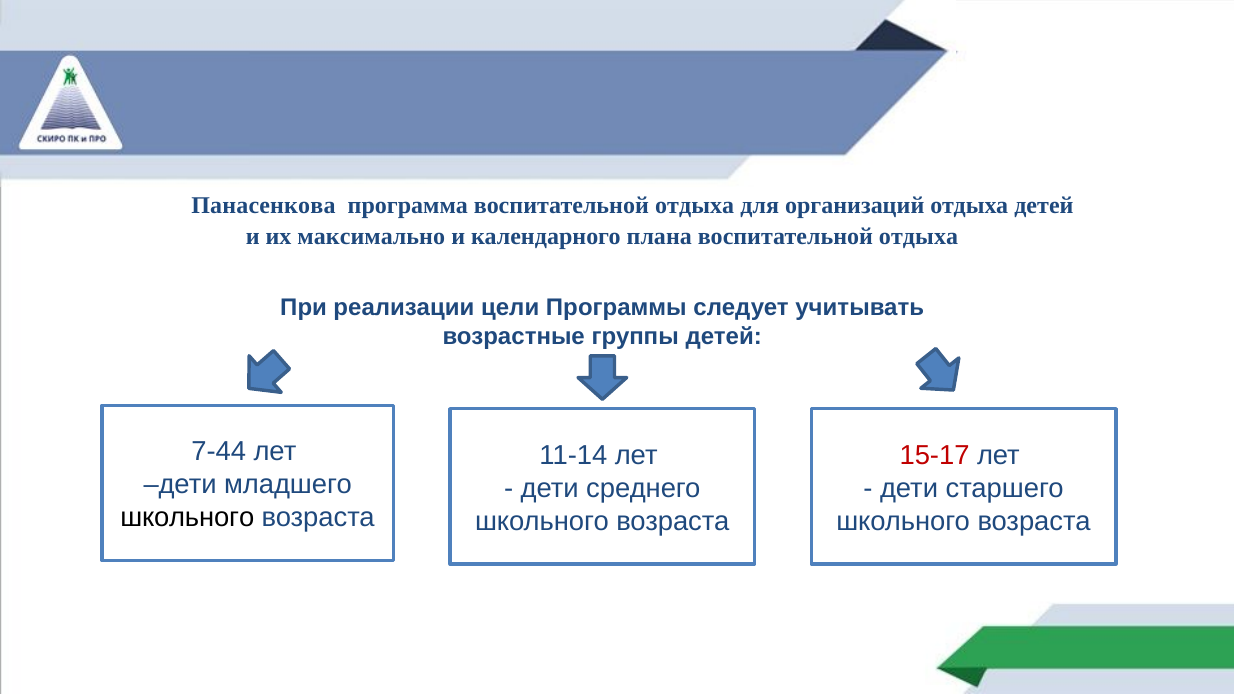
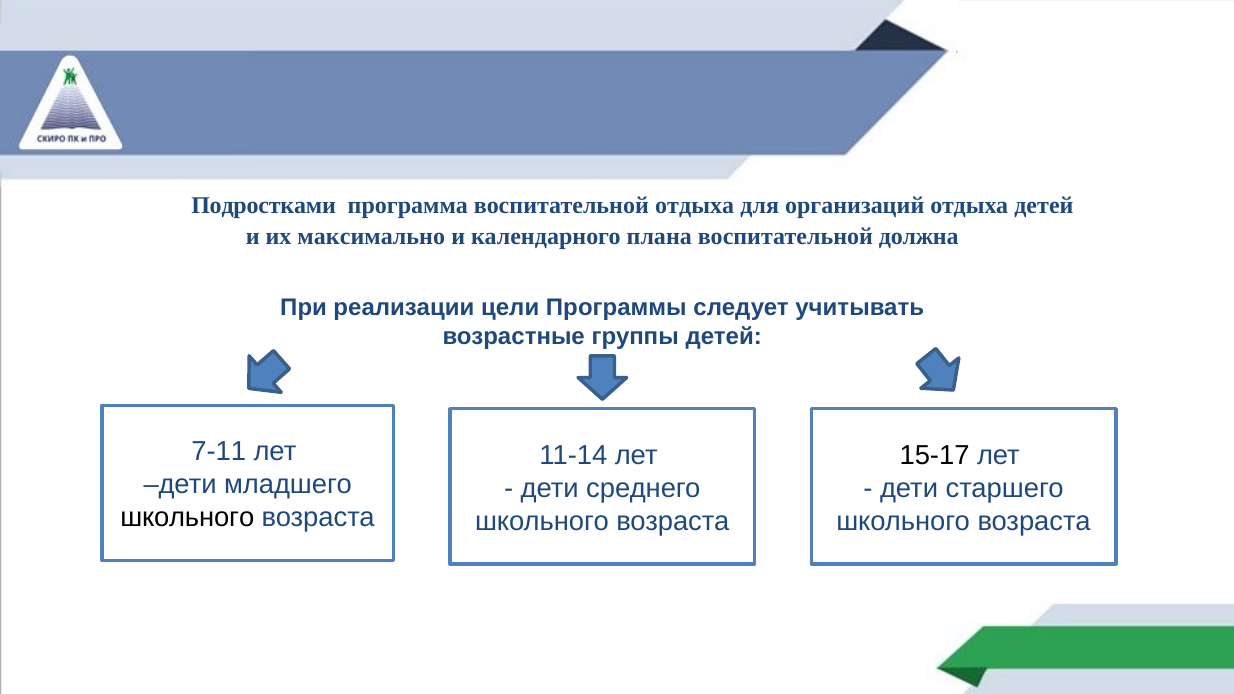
Панасенкова: Панасенкова -> Подростками
плана воспитательной отдыха: отдыха -> должна
7-44: 7-44 -> 7-11
15-17 colour: red -> black
